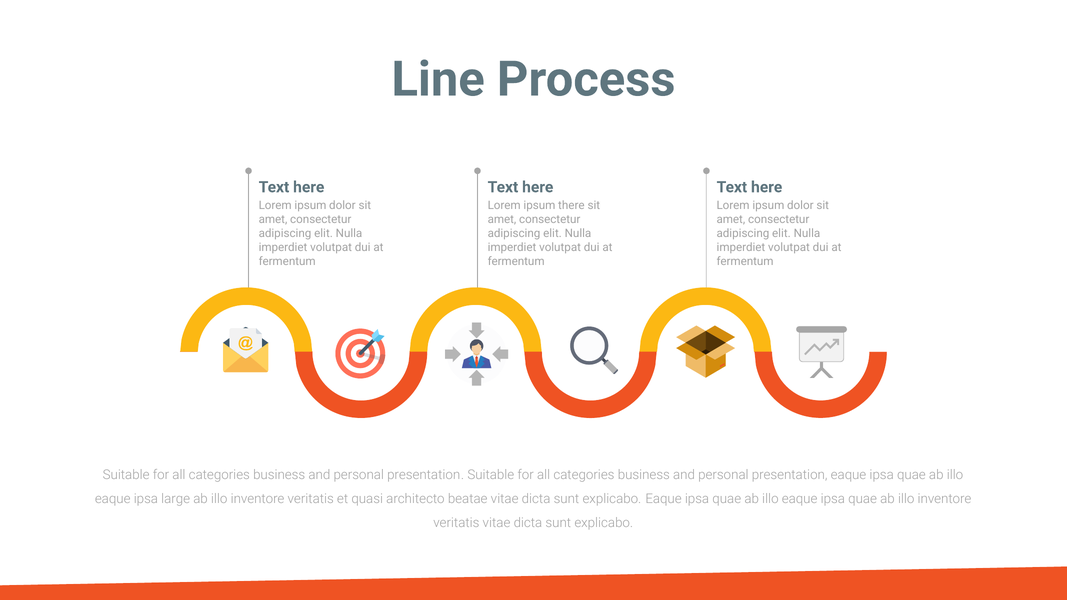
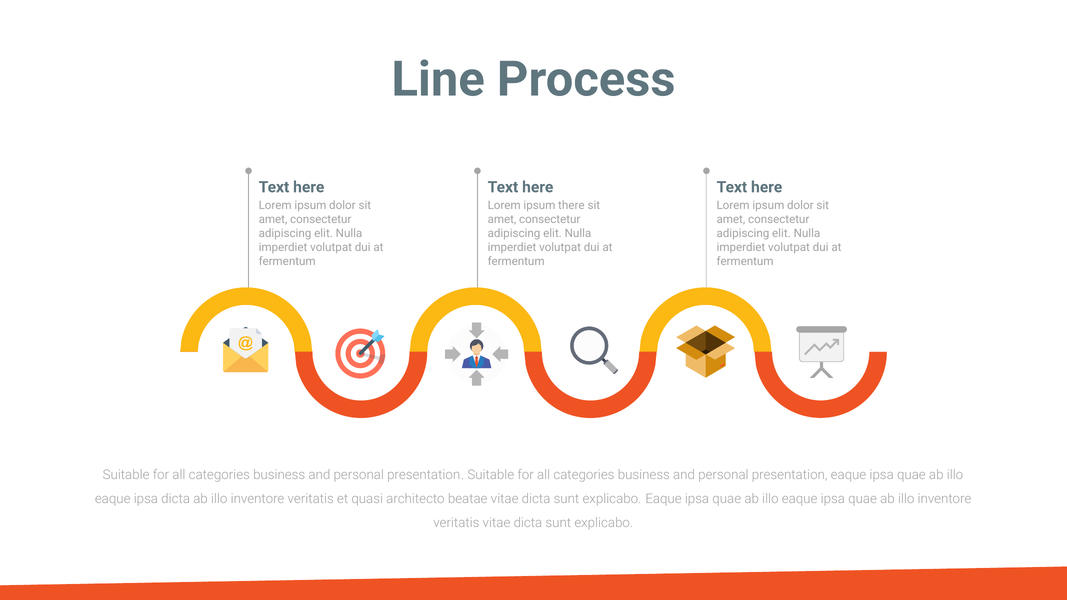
ipsa large: large -> dicta
